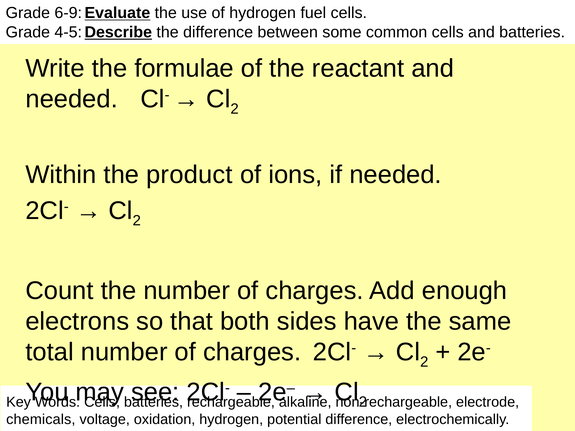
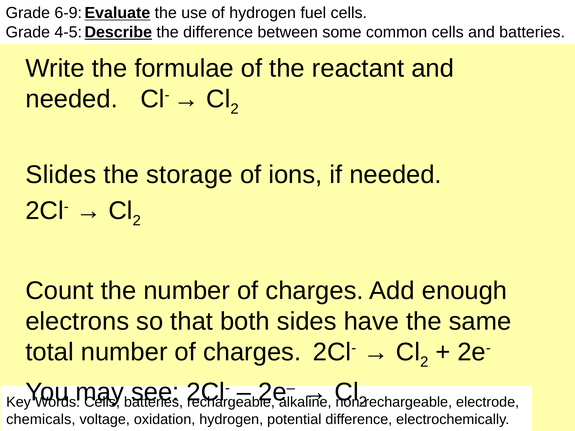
Within: Within -> Slides
product: product -> storage
